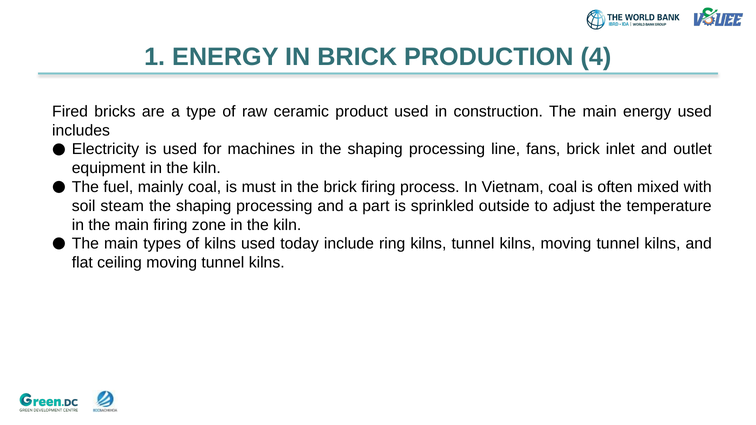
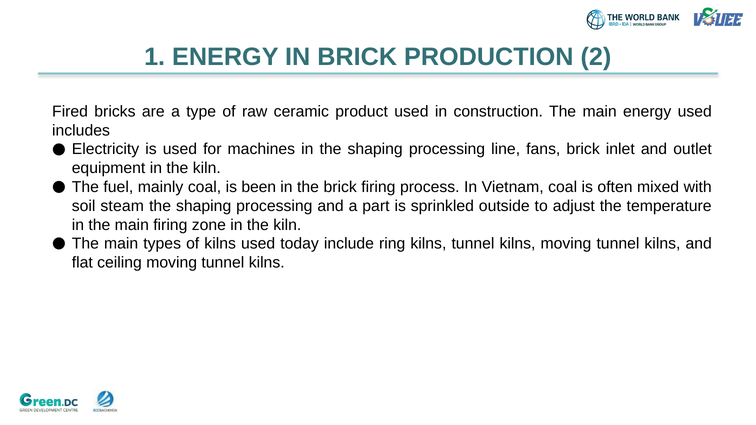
4: 4 -> 2
must: must -> been
